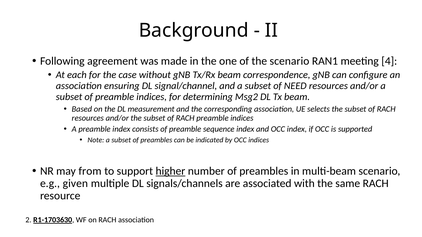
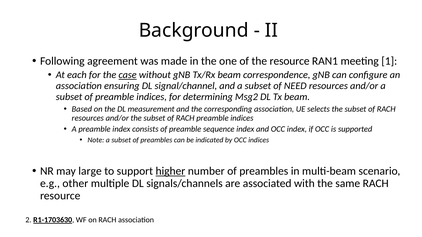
the scenario: scenario -> resource
4: 4 -> 1
case underline: none -> present
from: from -> large
given: given -> other
